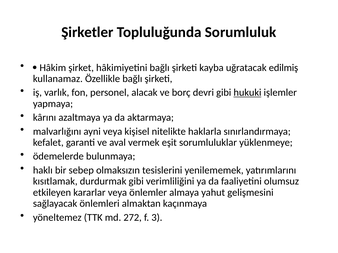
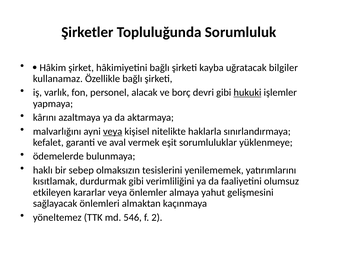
edilmiş: edilmiş -> bilgiler
veya at (113, 132) underline: none -> present
272: 272 -> 546
3: 3 -> 2
